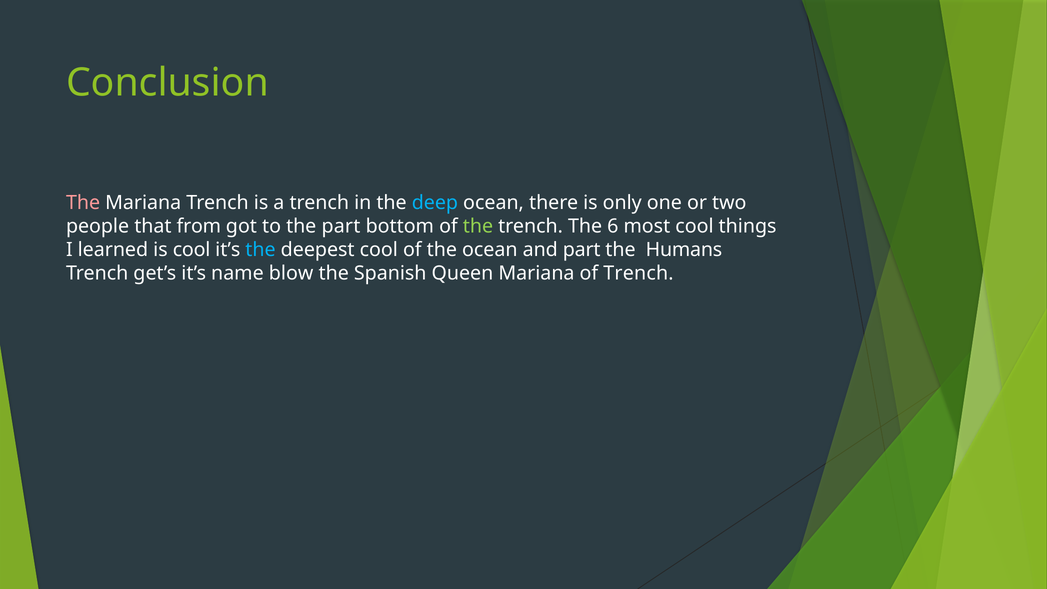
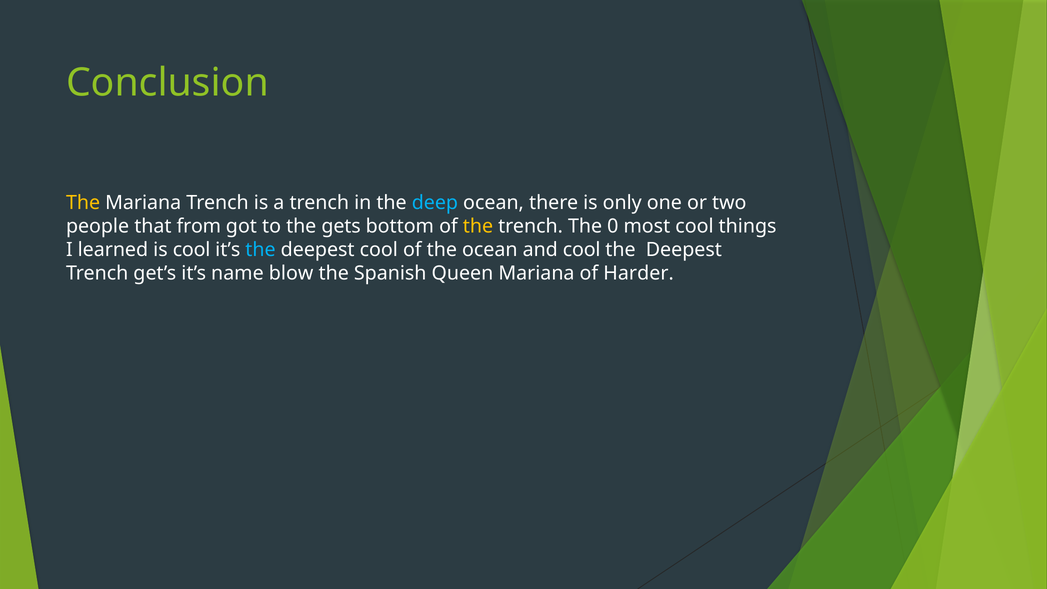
The at (83, 203) colour: pink -> yellow
the part: part -> gets
the at (478, 226) colour: light green -> yellow
6: 6 -> 0
and part: part -> cool
Humans at (684, 250): Humans -> Deepest
of Trench: Trench -> Harder
